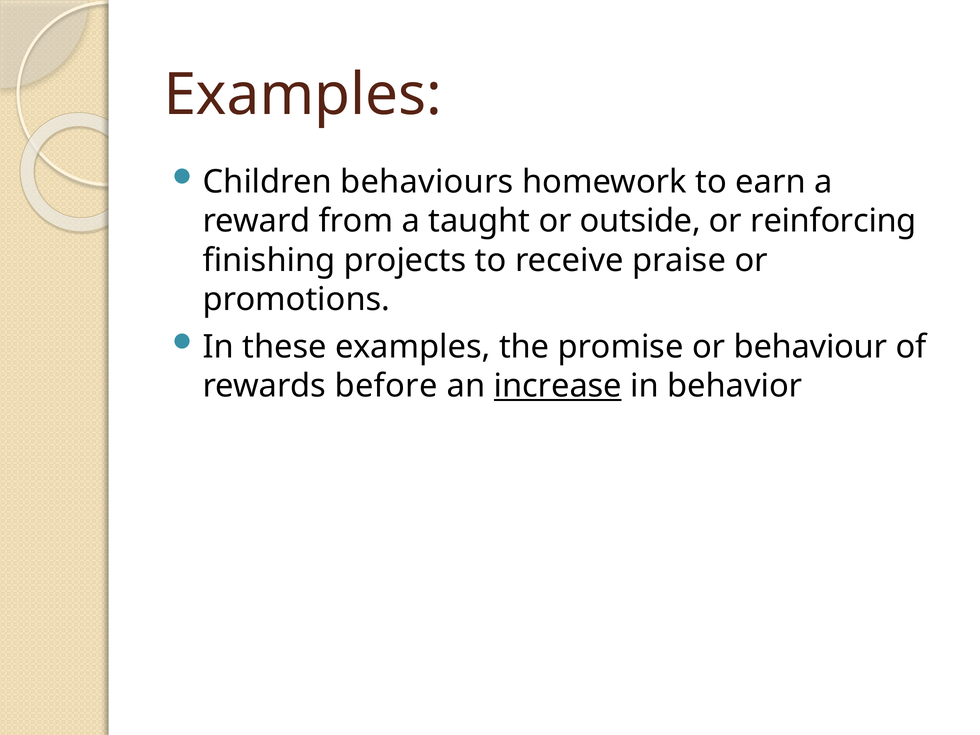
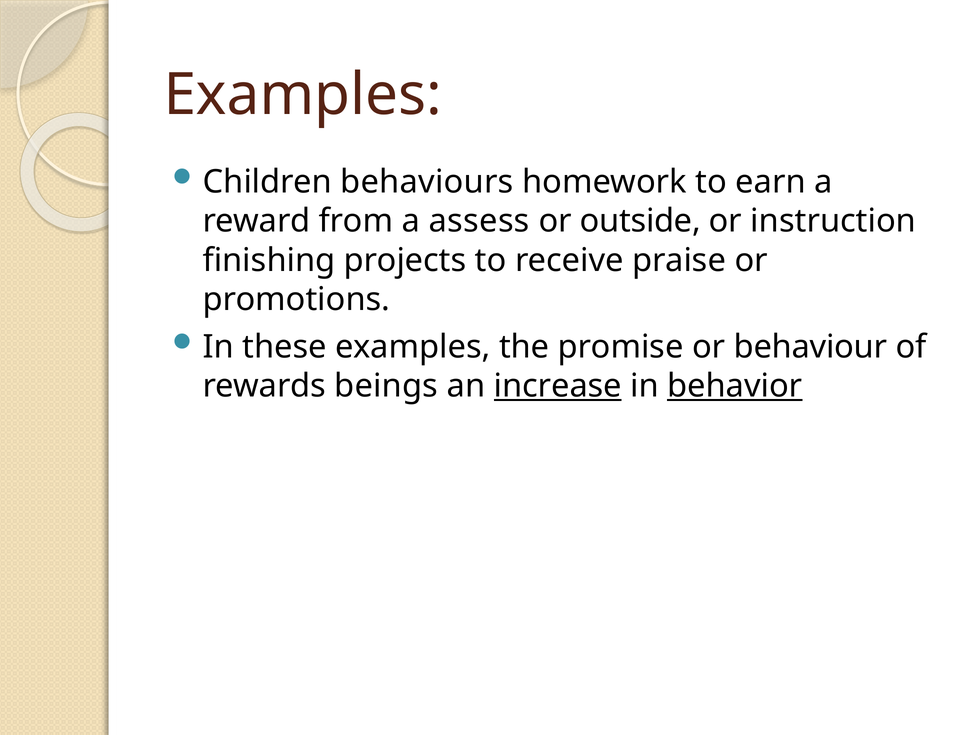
taught: taught -> assess
reinforcing: reinforcing -> instruction
before: before -> beings
behavior underline: none -> present
